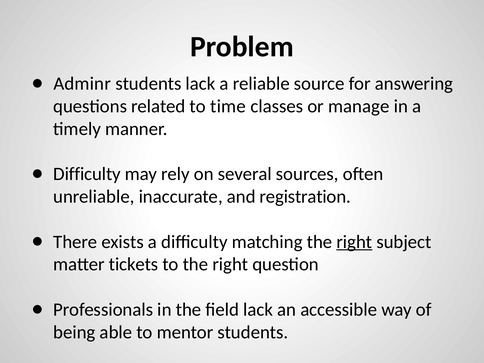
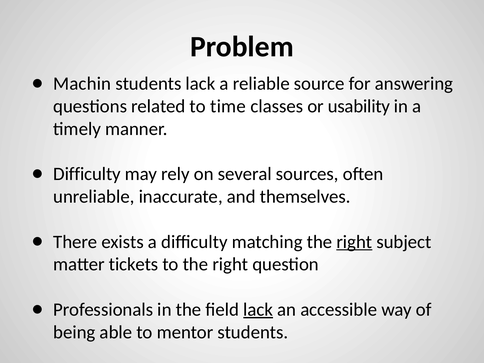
Adminr: Adminr -> Machin
manage: manage -> usability
registration: registration -> themselves
lack at (258, 310) underline: none -> present
